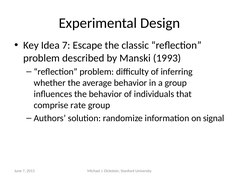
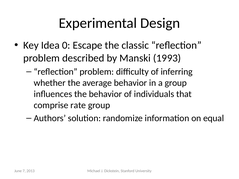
Idea 7: 7 -> 0
signal: signal -> equal
